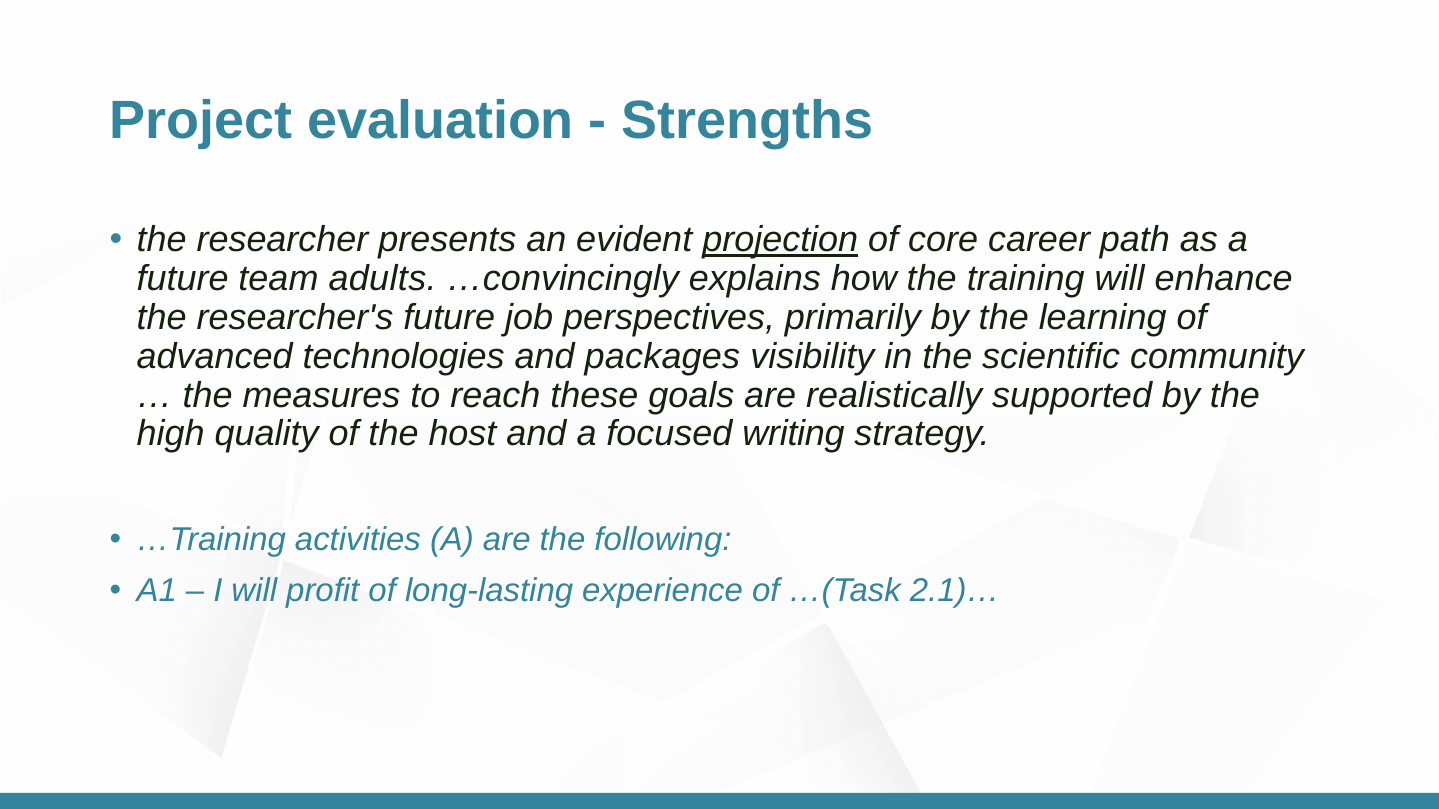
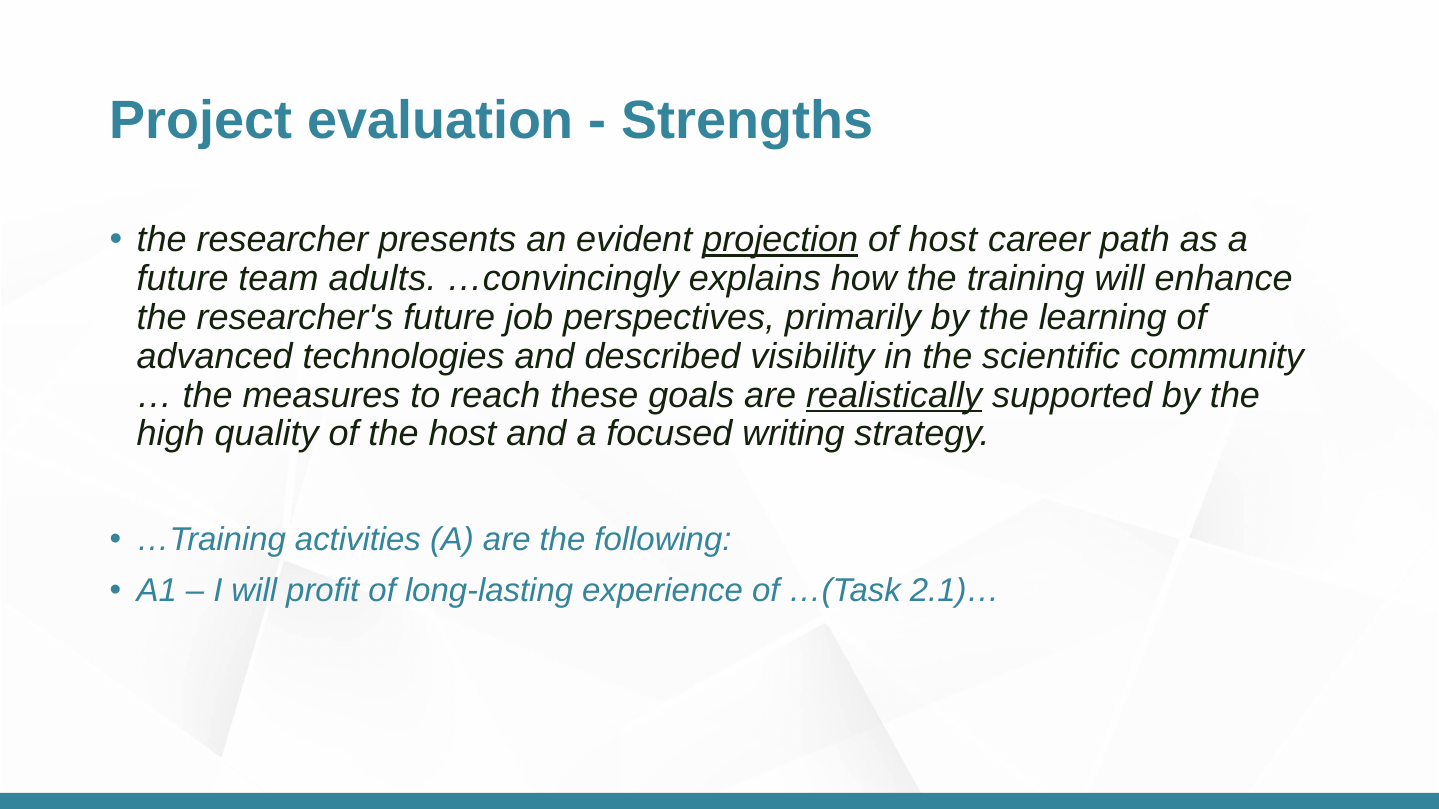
of core: core -> host
packages: packages -> described
realistically underline: none -> present
